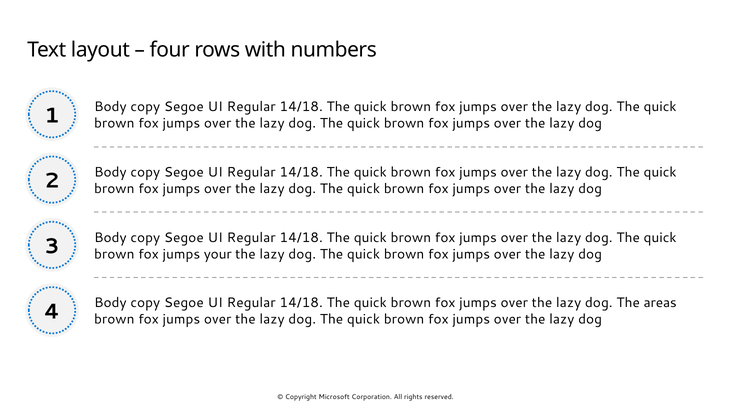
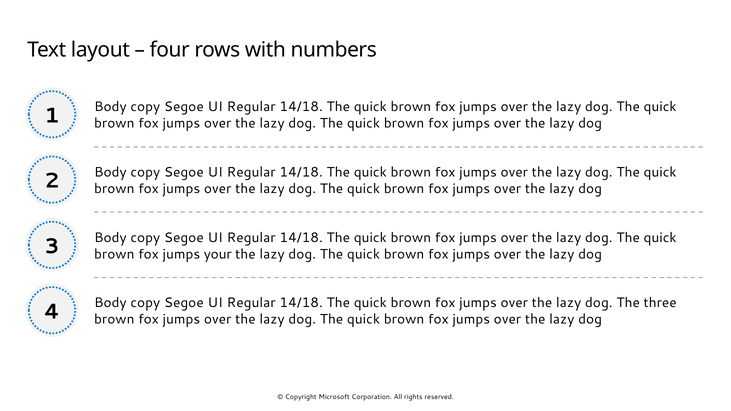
areas: areas -> three
